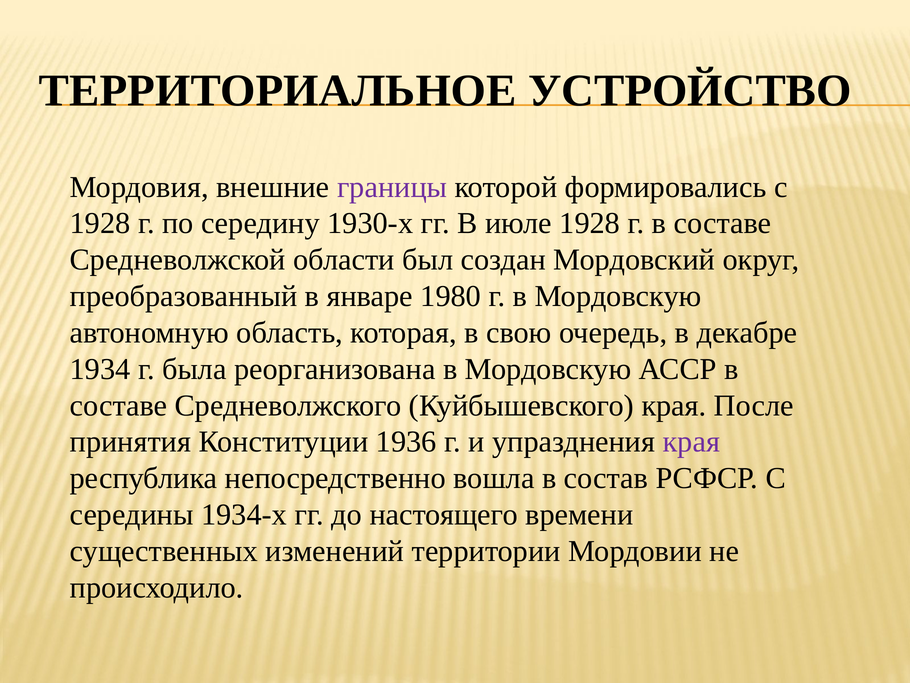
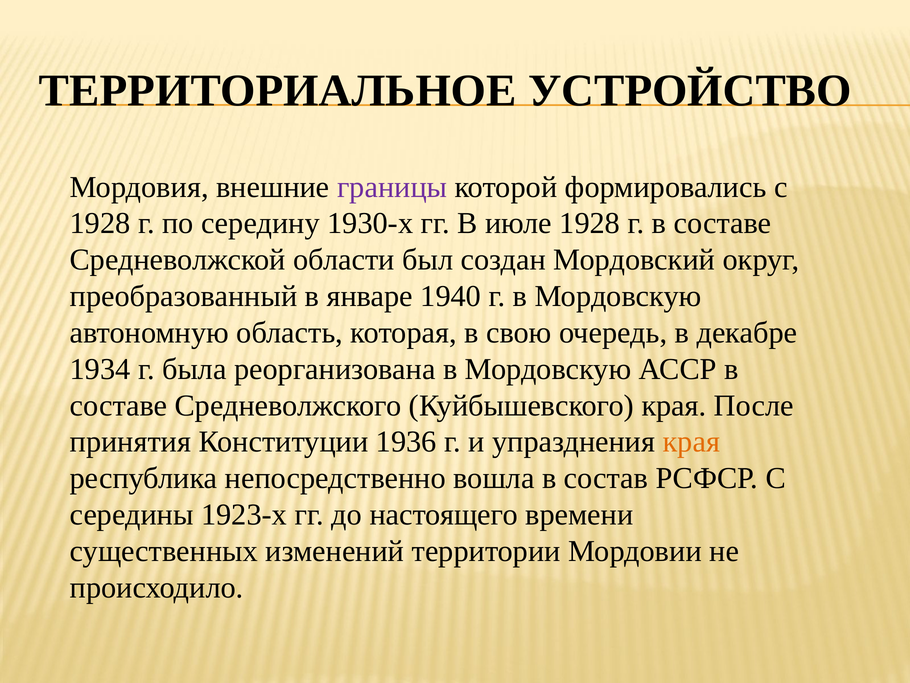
1980: 1980 -> 1940
края at (691, 442) colour: purple -> orange
1934-х: 1934-х -> 1923-х
